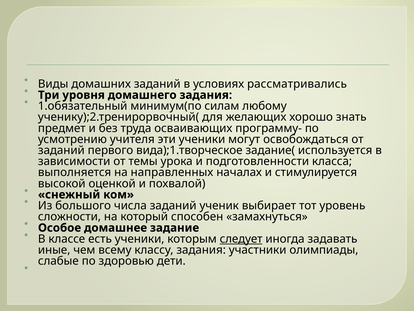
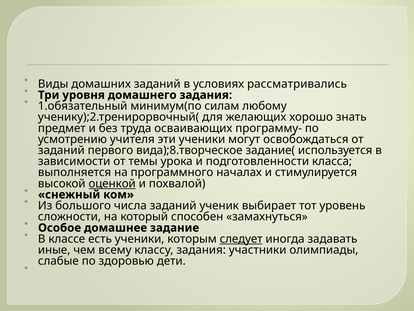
вида);1.творческое: вида);1.творческое -> вида);8.творческое
направленных: направленных -> программного
оценкой underline: none -> present
